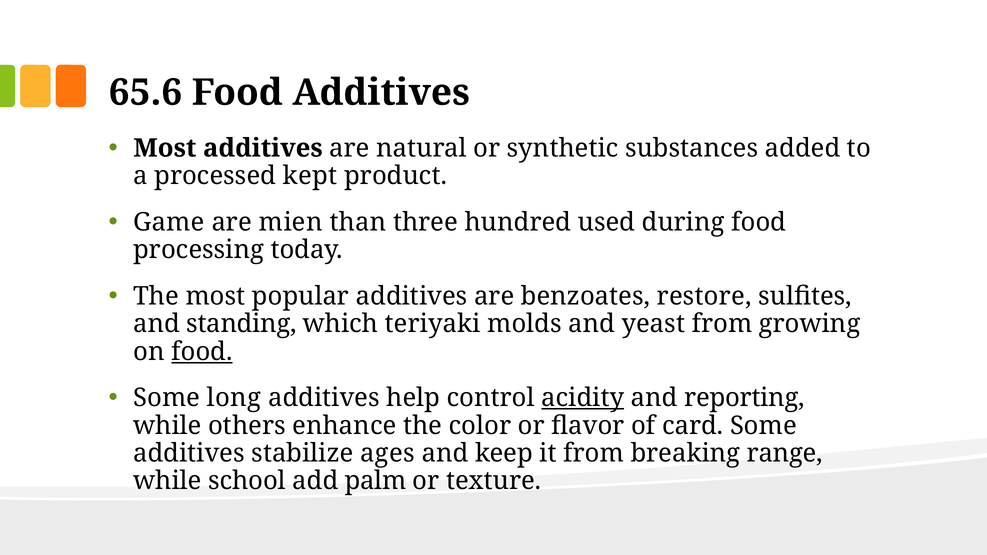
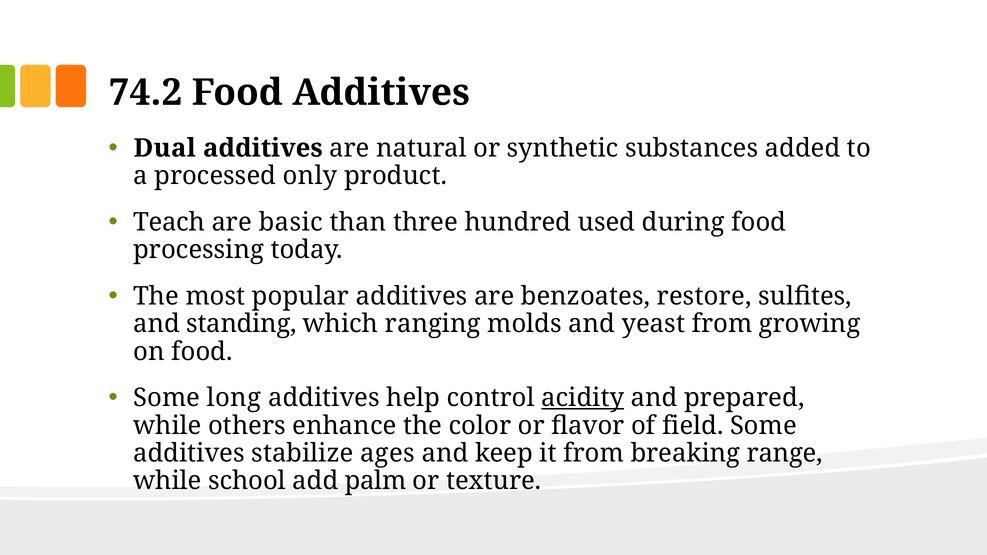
65.6: 65.6 -> 74.2
Most at (165, 148): Most -> Dual
kept: kept -> only
Game: Game -> Teach
mien: mien -> basic
teriyaki: teriyaki -> ranging
food at (202, 352) underline: present -> none
reporting: reporting -> prepared
card: card -> field
